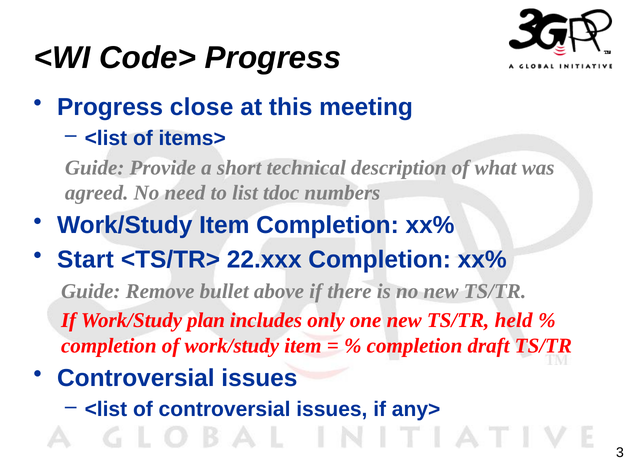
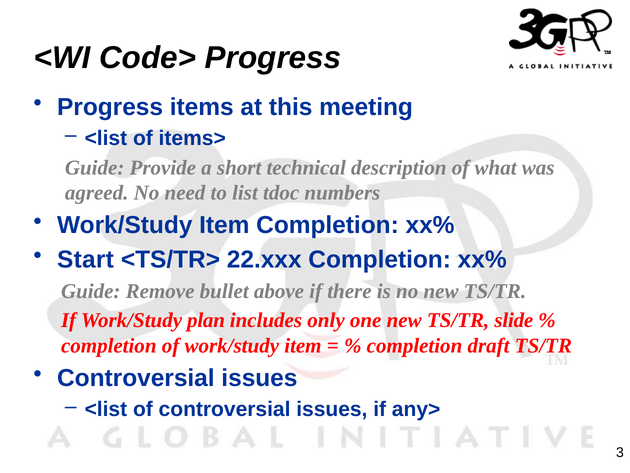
close: close -> items
held: held -> slide
